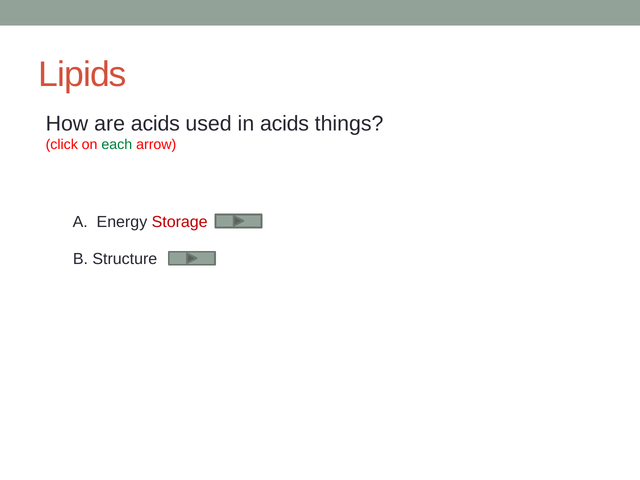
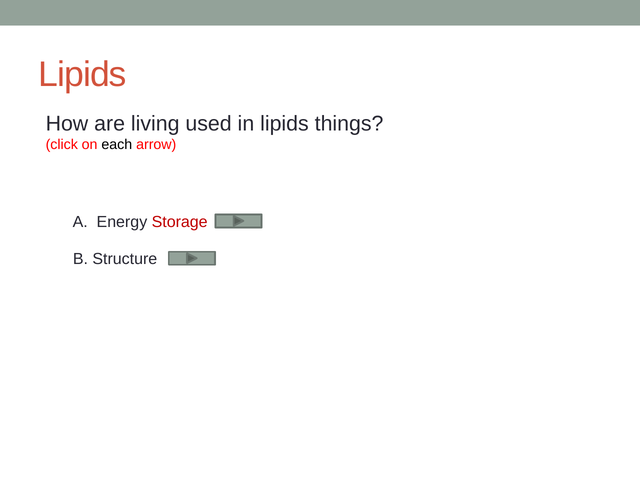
are acids: acids -> living
in acids: acids -> lipids
each colour: green -> black
